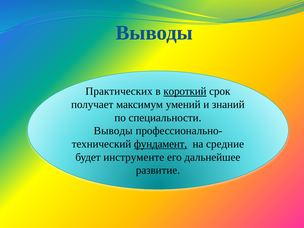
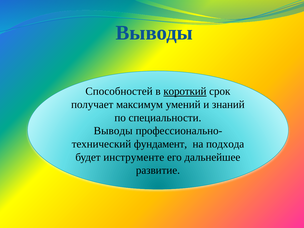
Практических: Практических -> Способностей
фундамент underline: present -> none
средние: средние -> подхода
